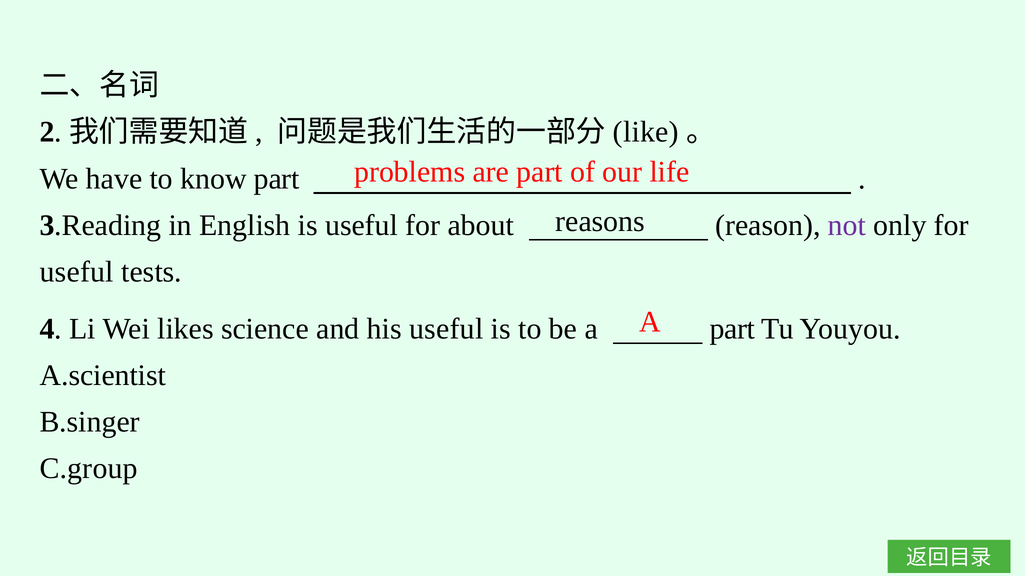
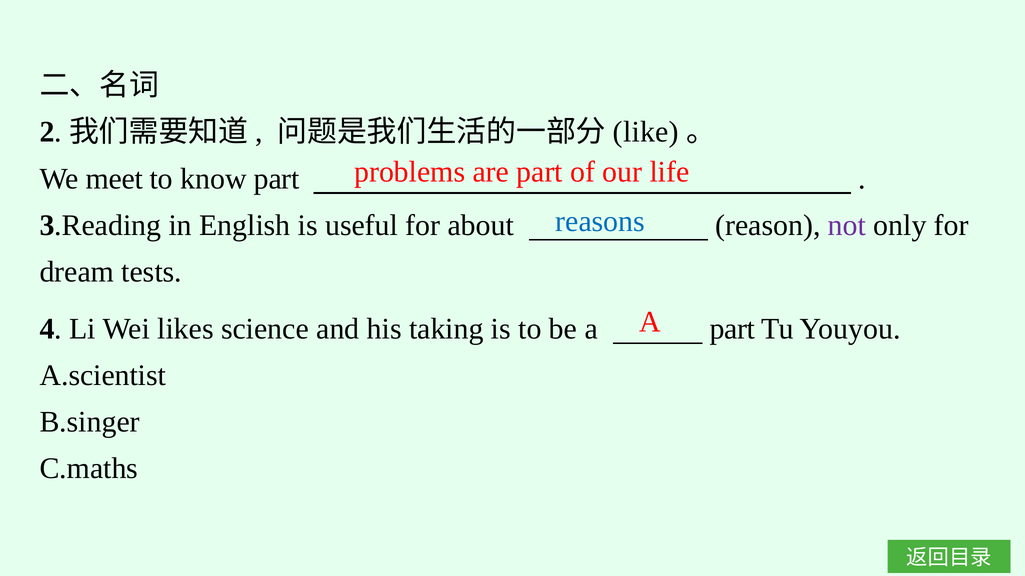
have: have -> meet
reasons colour: black -> blue
useful at (77, 272): useful -> dream
his useful: useful -> taking
C.group: C.group -> C.maths
